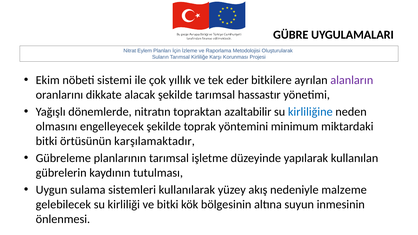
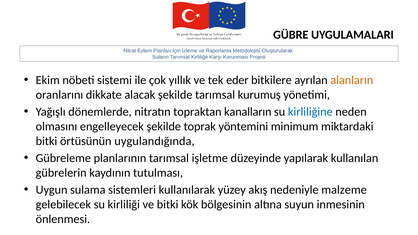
alanların colour: purple -> orange
hassastır: hassastır -> kurumuş
azaltabilir: azaltabilir -> kanalların
karşılamaktadır: karşılamaktadır -> uygulandığında
